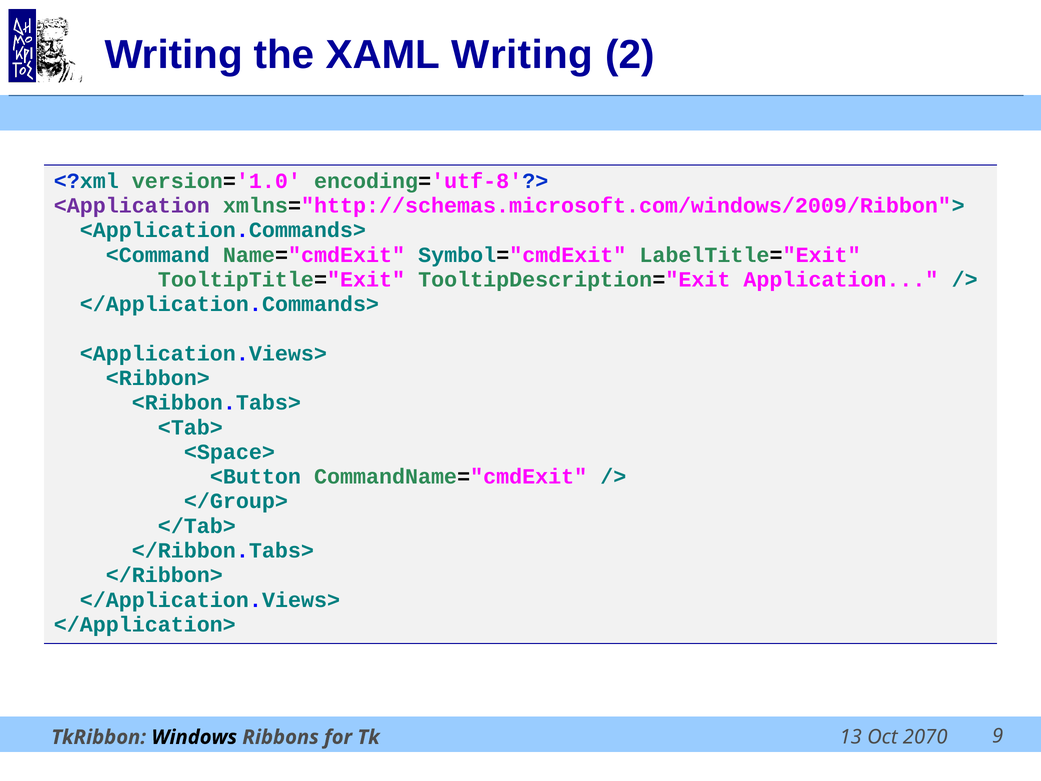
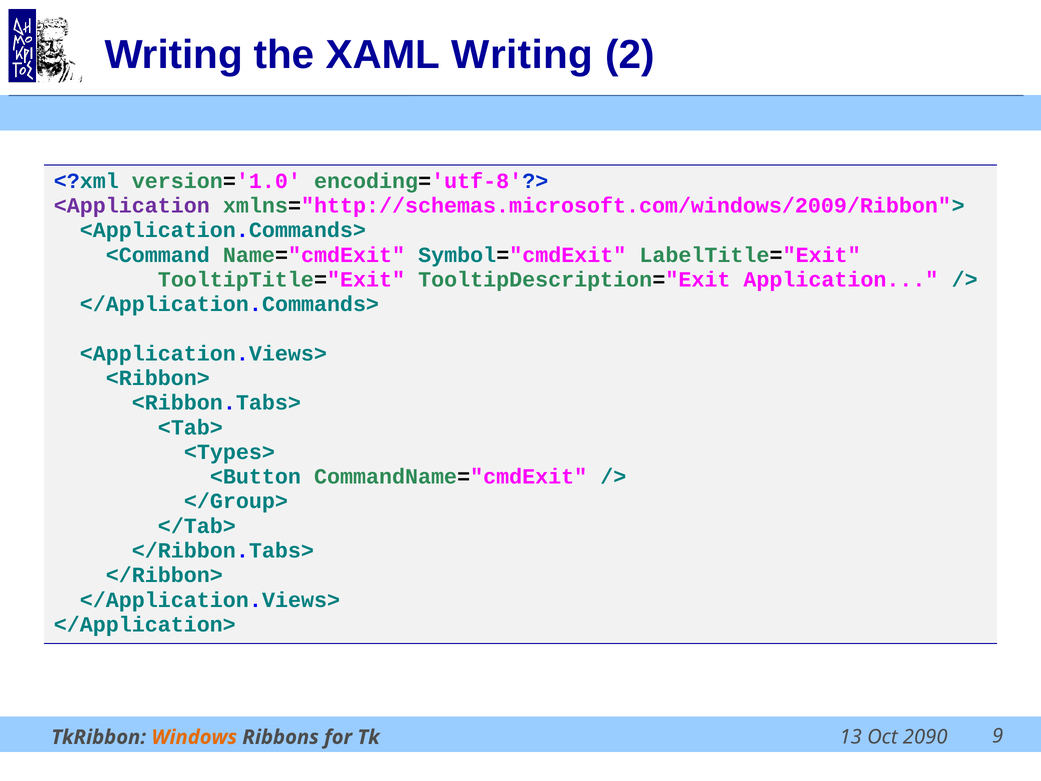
<Space>: <Space> -> <Types>
2070: 2070 -> 2090
Windows colour: black -> orange
